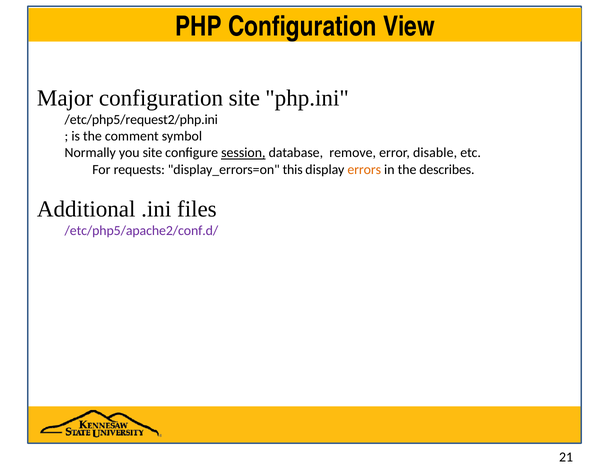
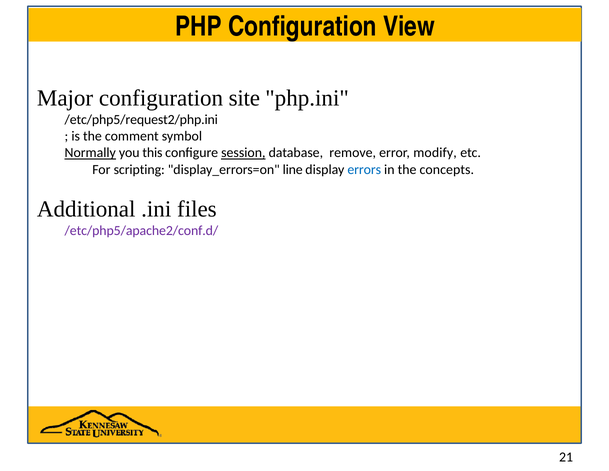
Normally underline: none -> present
you site: site -> this
disable: disable -> modify
requests: requests -> scripting
this: this -> line
errors colour: orange -> blue
describes: describes -> concepts
